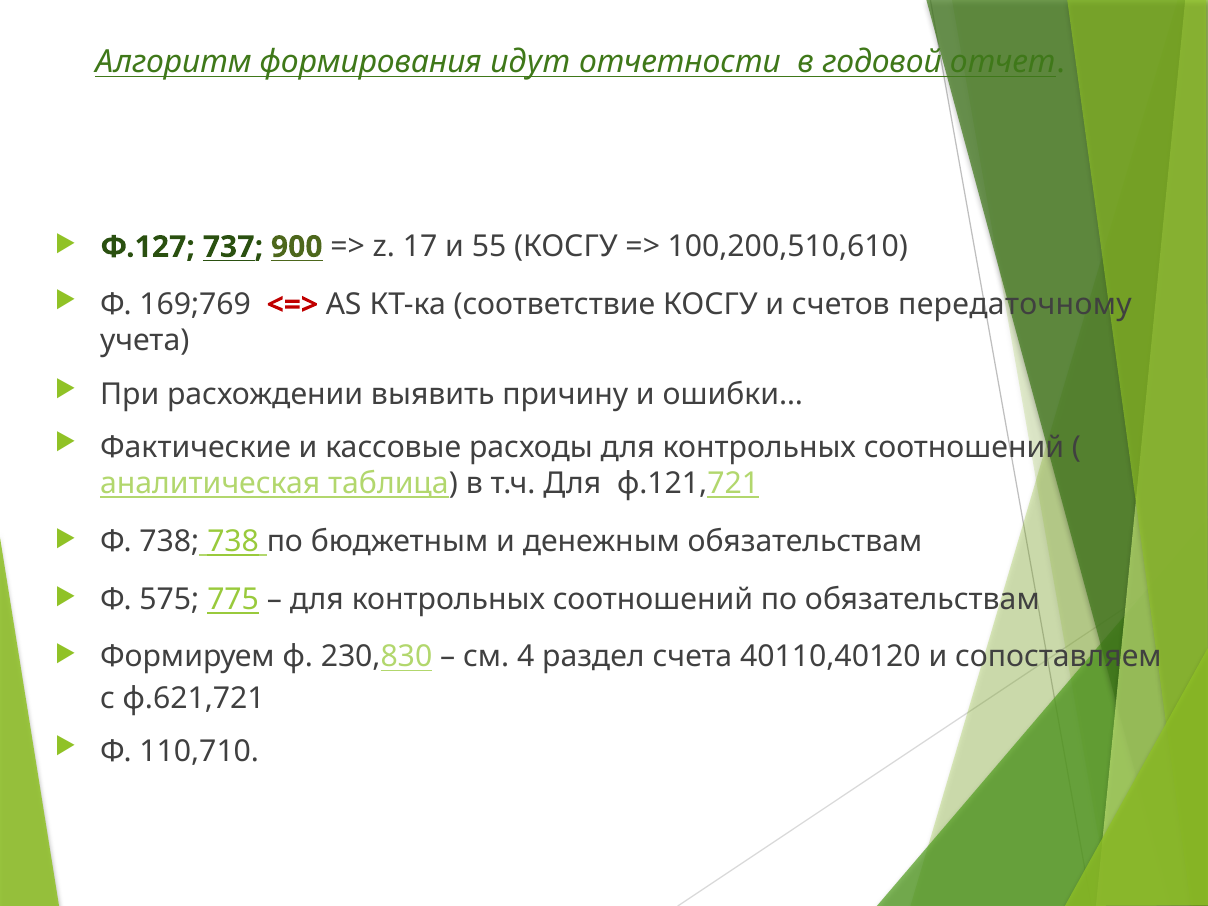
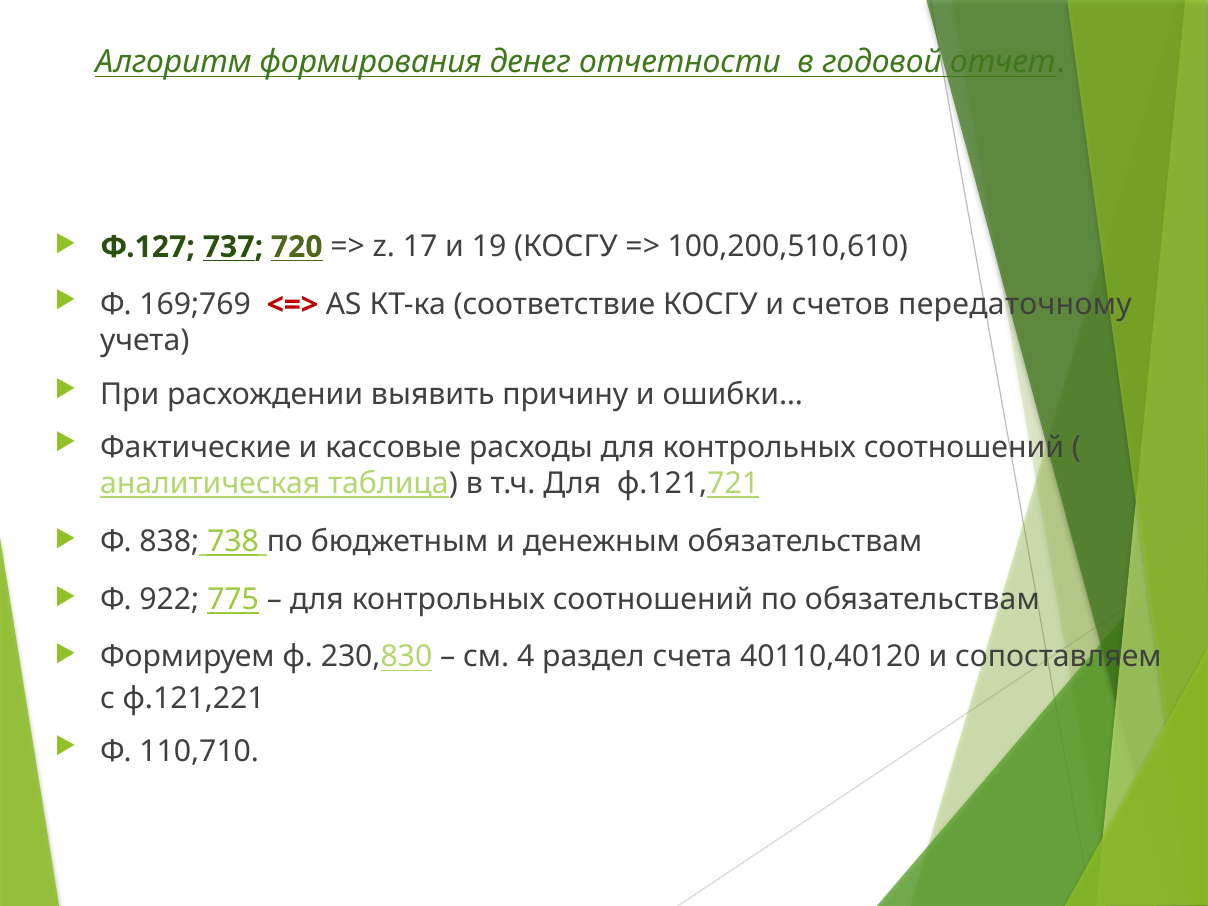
идут: идут -> денег
900: 900 -> 720
55: 55 -> 19
Ф 738: 738 -> 838
575: 575 -> 922
ф.621,721: ф.621,721 -> ф.121,221
